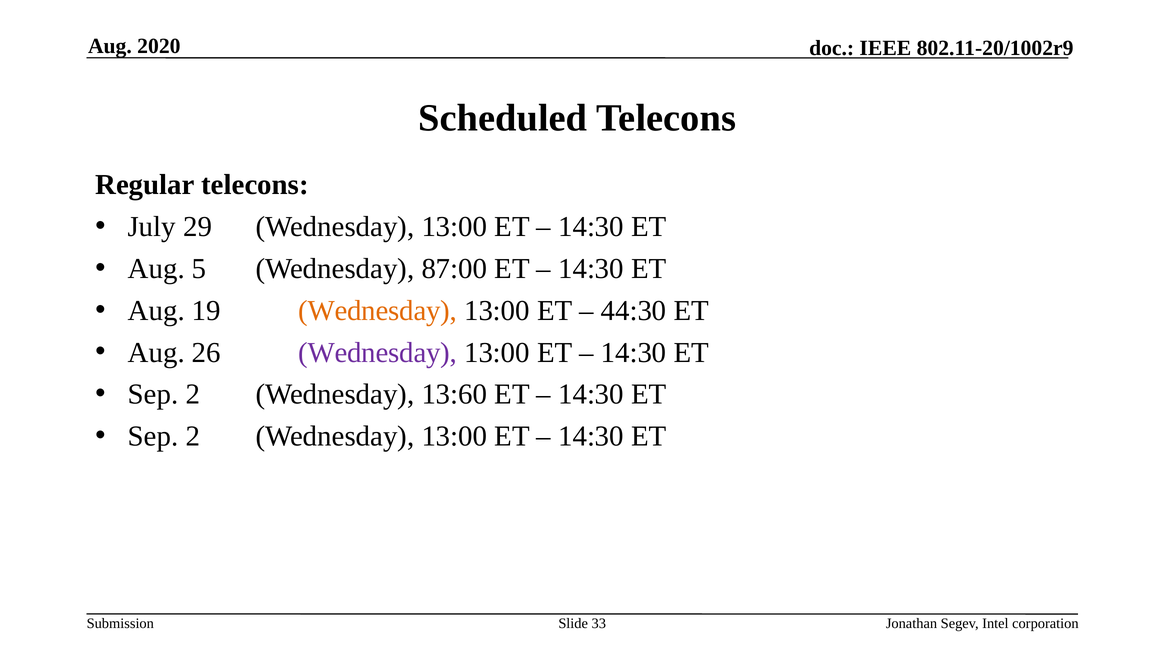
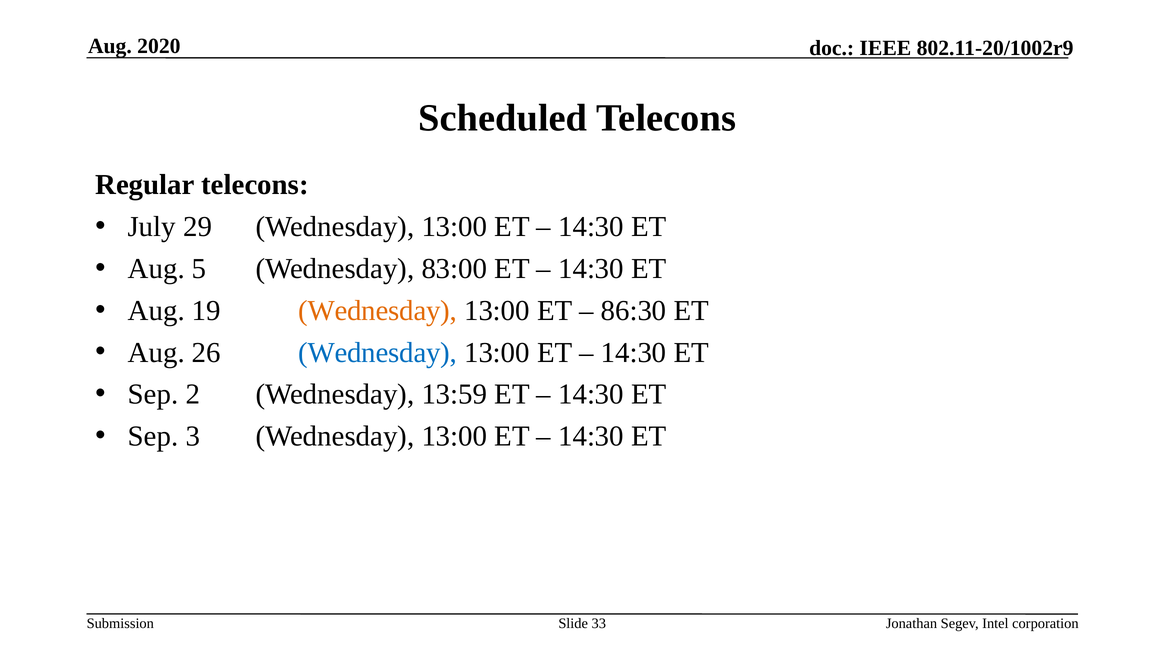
87:00: 87:00 -> 83:00
44:30: 44:30 -> 86:30
Wednesday at (378, 352) colour: purple -> blue
13:60: 13:60 -> 13:59
2 at (193, 436): 2 -> 3
